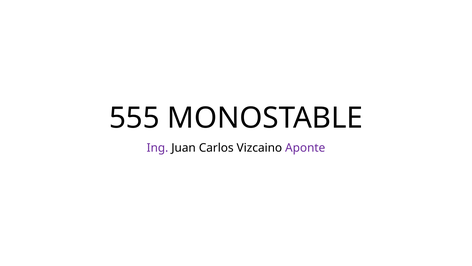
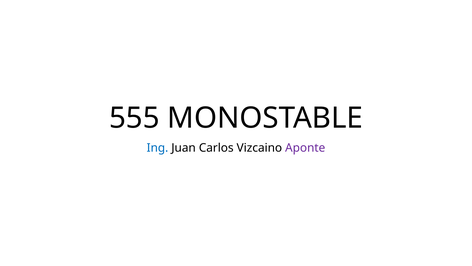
Ing colour: purple -> blue
